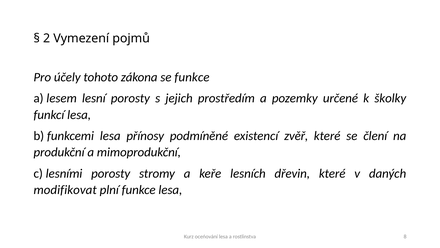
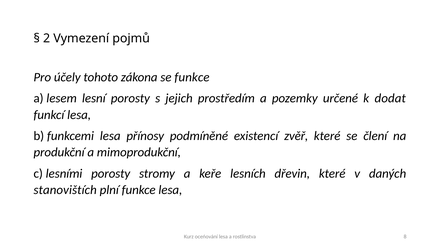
školky: školky -> dodat
modifikovat: modifikovat -> stanovištích
